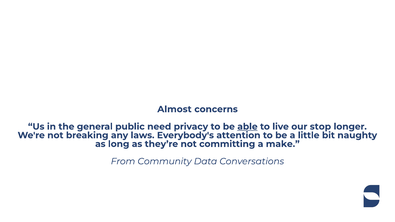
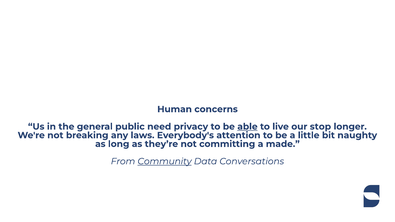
Almost: Almost -> Human
make: make -> made
Community underline: none -> present
